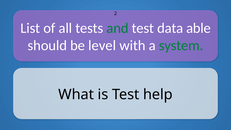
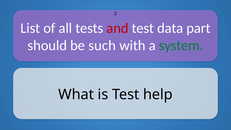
and colour: green -> red
able: able -> part
level: level -> such
